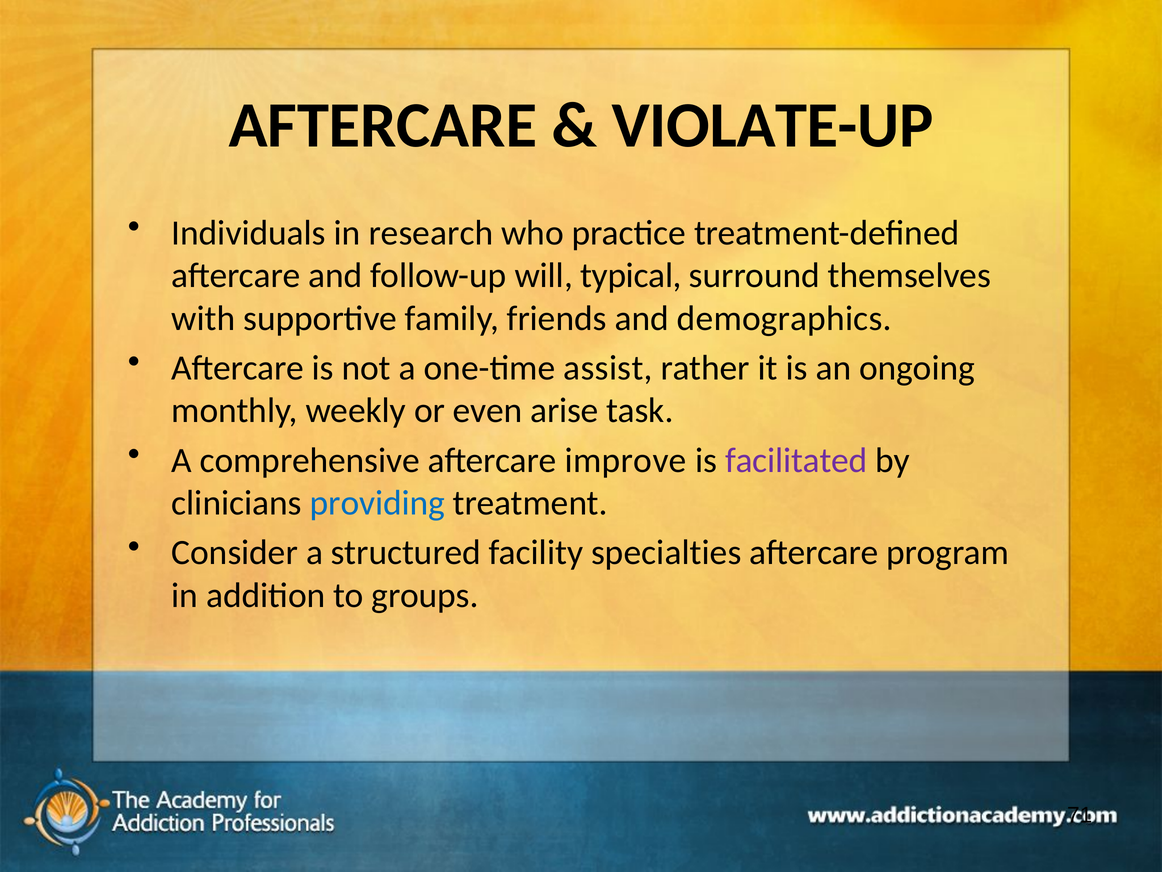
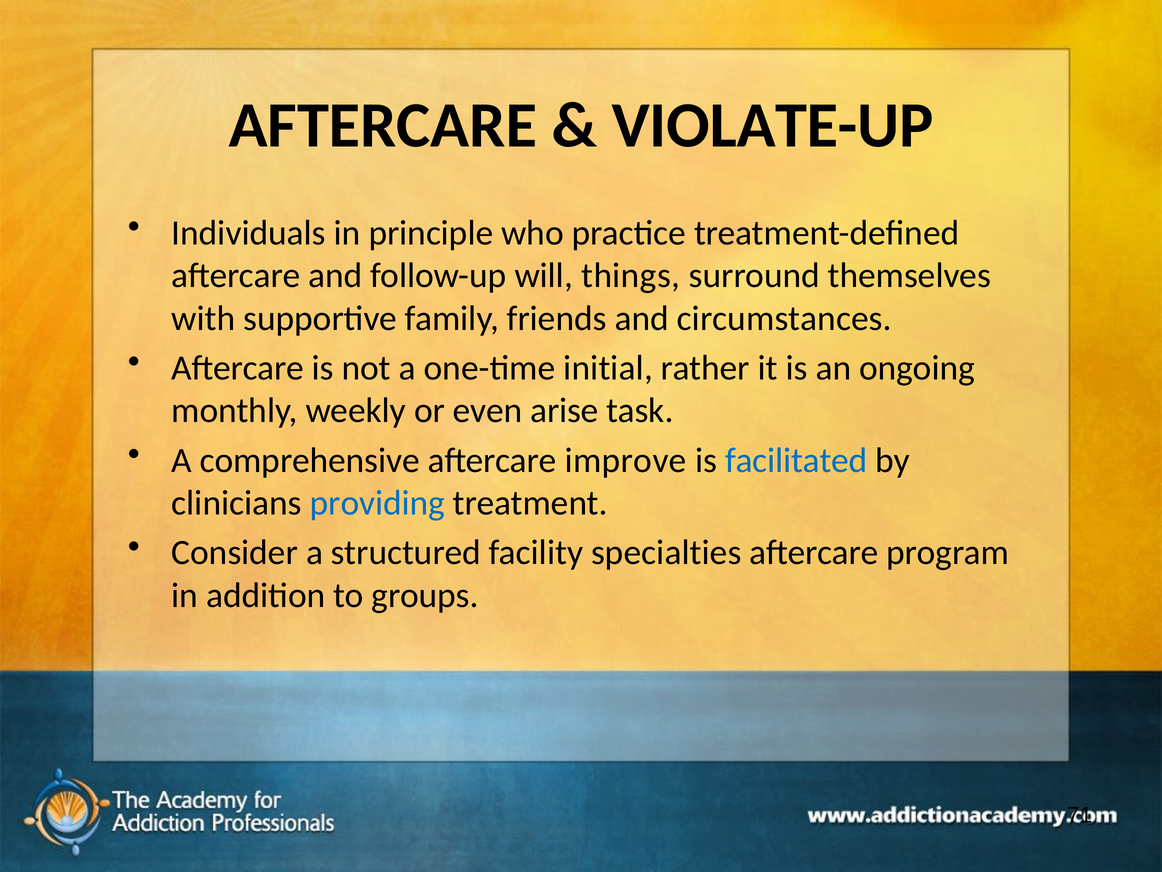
research: research -> principle
typical: typical -> things
demographics: demographics -> circumstances
assist: assist -> initial
facilitated colour: purple -> blue
